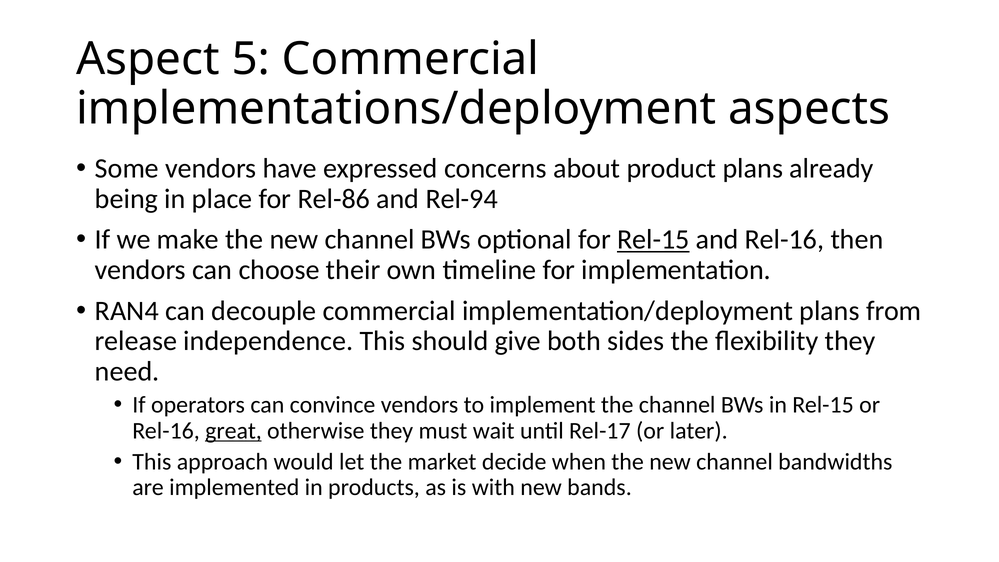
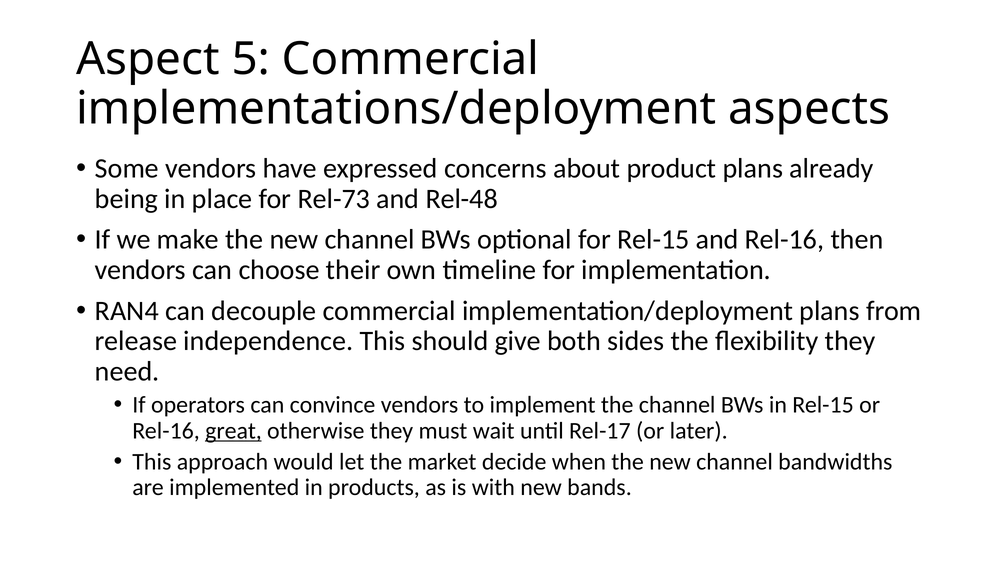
Rel-86: Rel-86 -> Rel-73
Rel-94: Rel-94 -> Rel-48
Rel-15 at (653, 240) underline: present -> none
